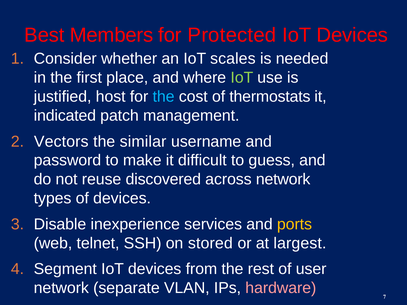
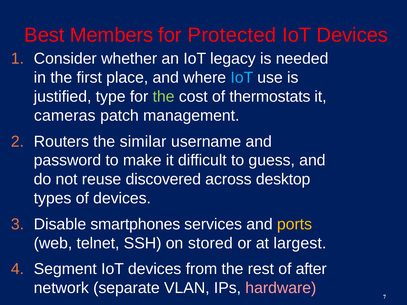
scales: scales -> legacy
IoT at (242, 78) colour: light green -> light blue
host: host -> type
the at (164, 97) colour: light blue -> light green
indicated: indicated -> cameras
Vectors: Vectors -> Routers
across network: network -> desktop
inexperience: inexperience -> smartphones
user: user -> after
